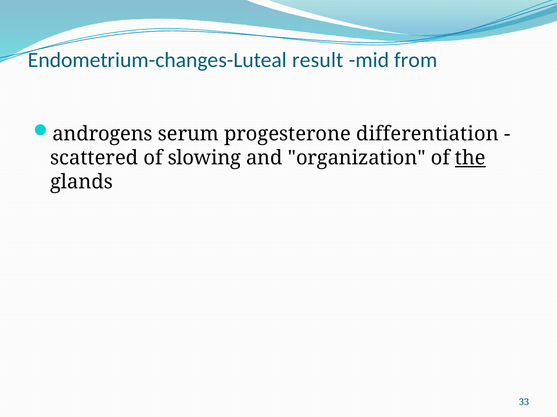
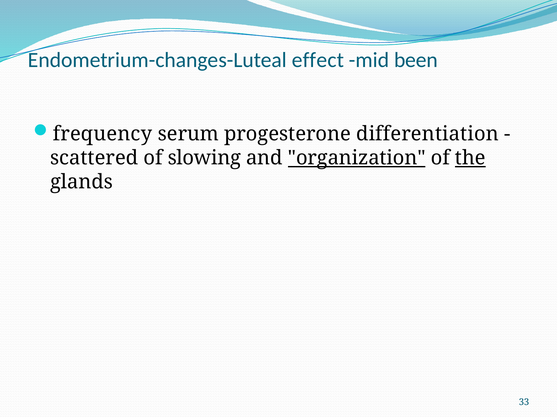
result: result -> effect
from: from -> been
androgens: androgens -> frequency
organization underline: none -> present
